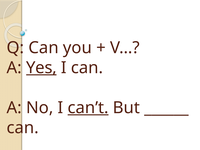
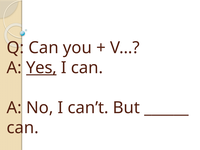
can’t underline: present -> none
